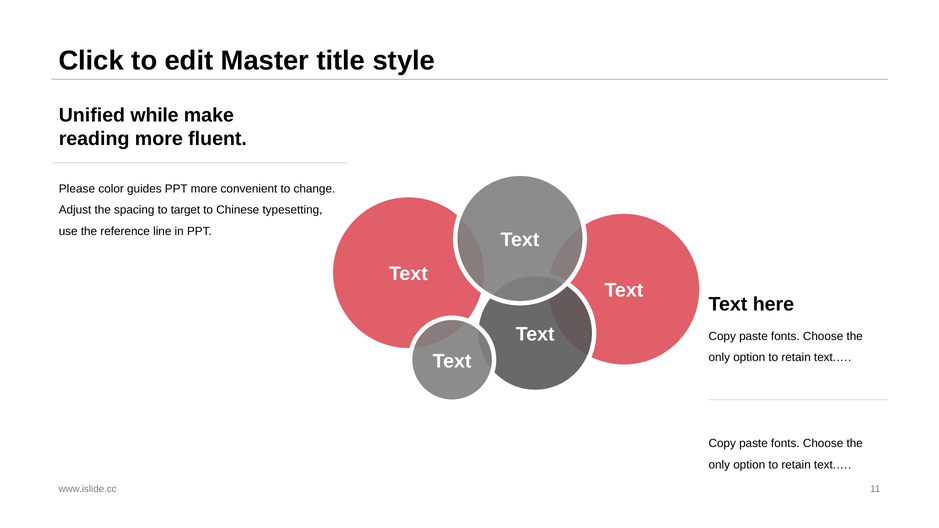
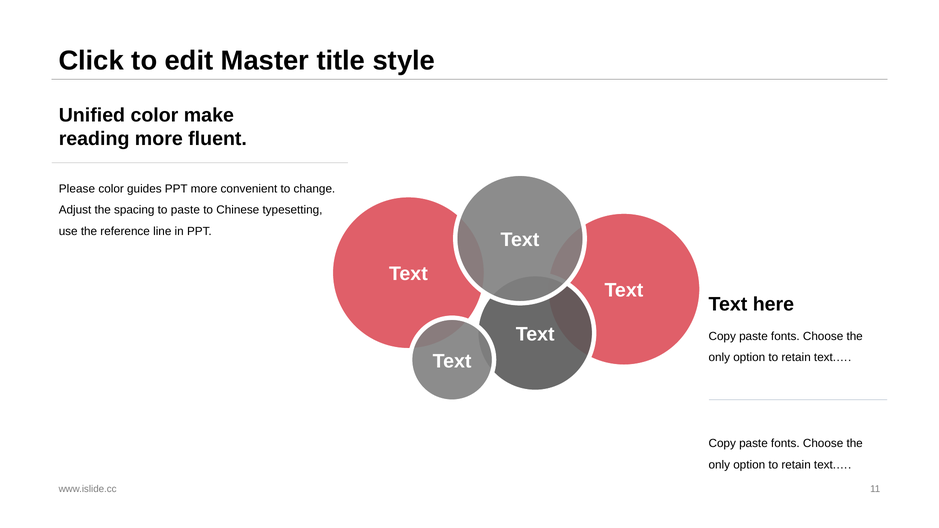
Unified while: while -> color
to target: target -> paste
